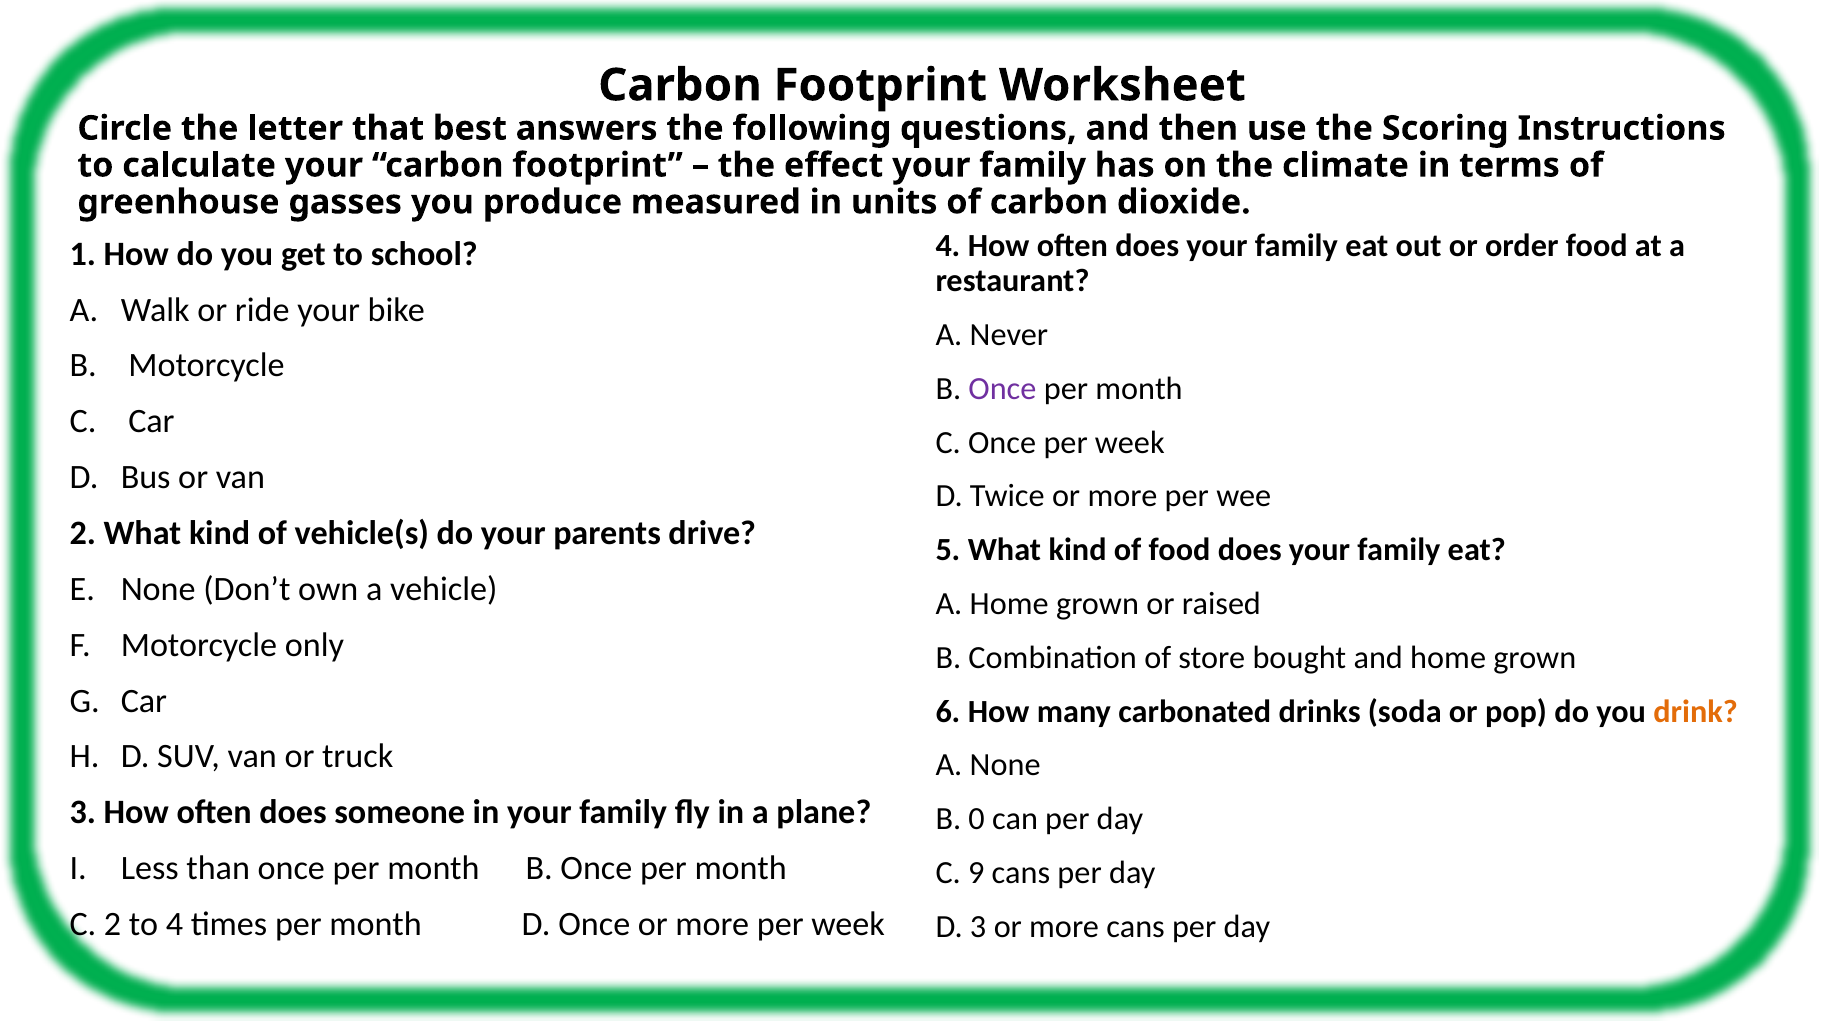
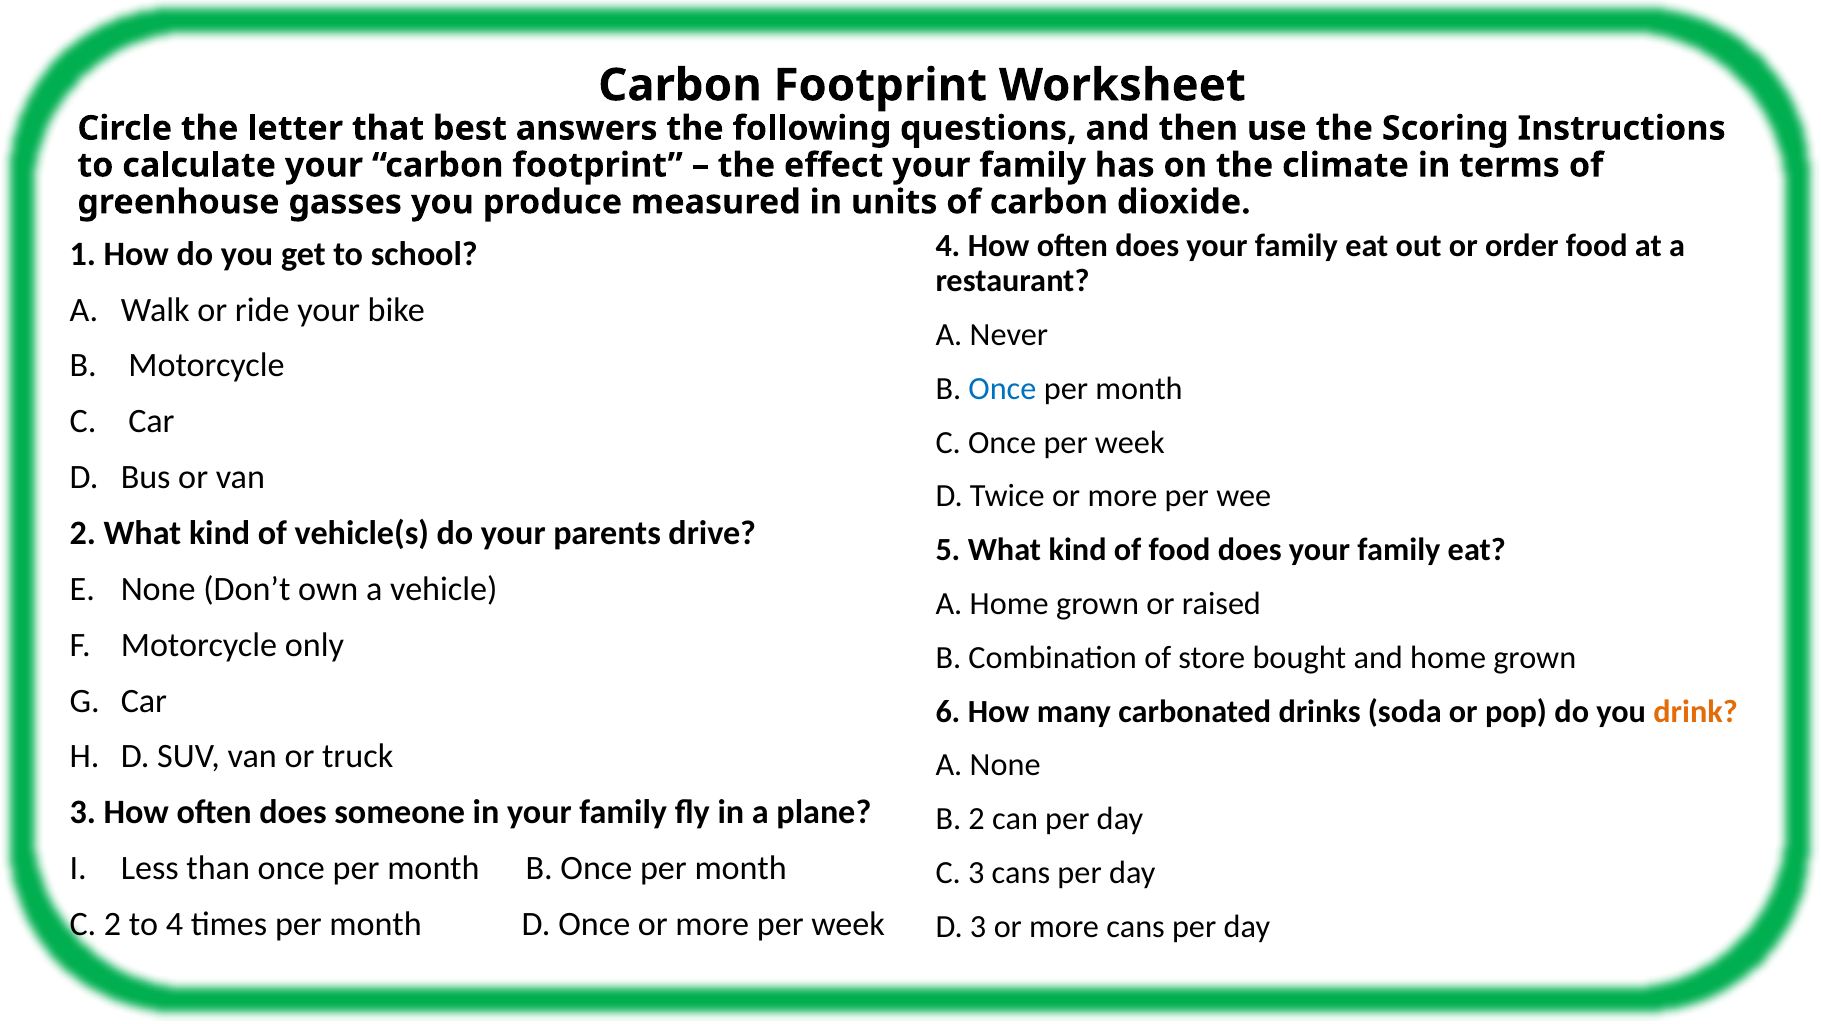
Once at (1002, 389) colour: purple -> blue
B 0: 0 -> 2
C 9: 9 -> 3
